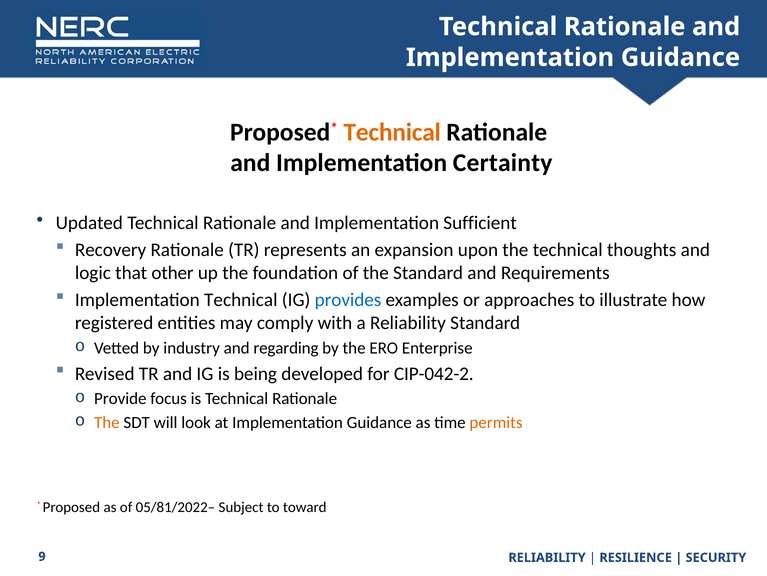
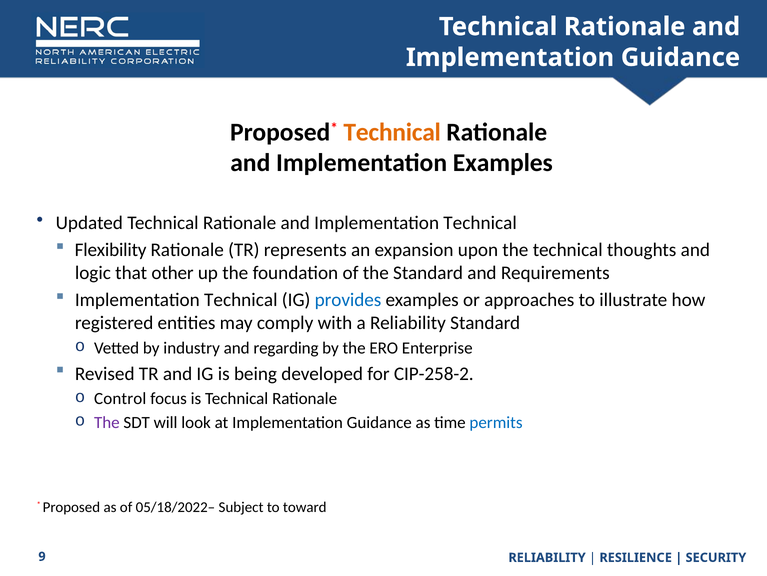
Implementation Certainty: Certainty -> Examples
and Implementation Sufficient: Sufficient -> Technical
Recovery: Recovery -> Flexibility
CIP-042-2: CIP-042-2 -> CIP-258-2
Provide: Provide -> Control
The at (107, 422) colour: orange -> purple
permits colour: orange -> blue
05/81/2022–: 05/81/2022– -> 05/18/2022–
